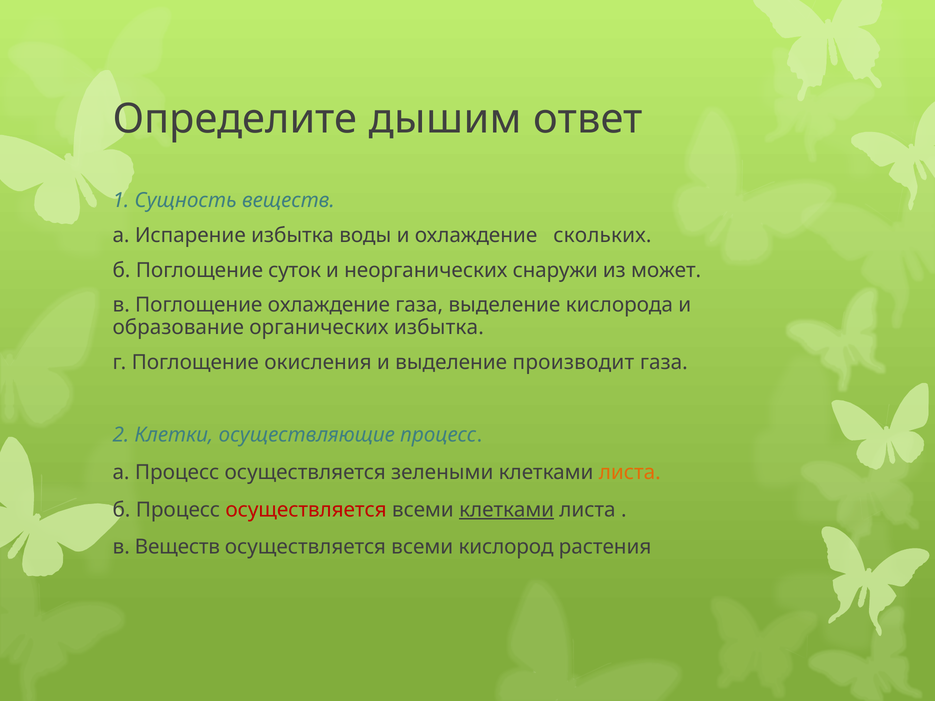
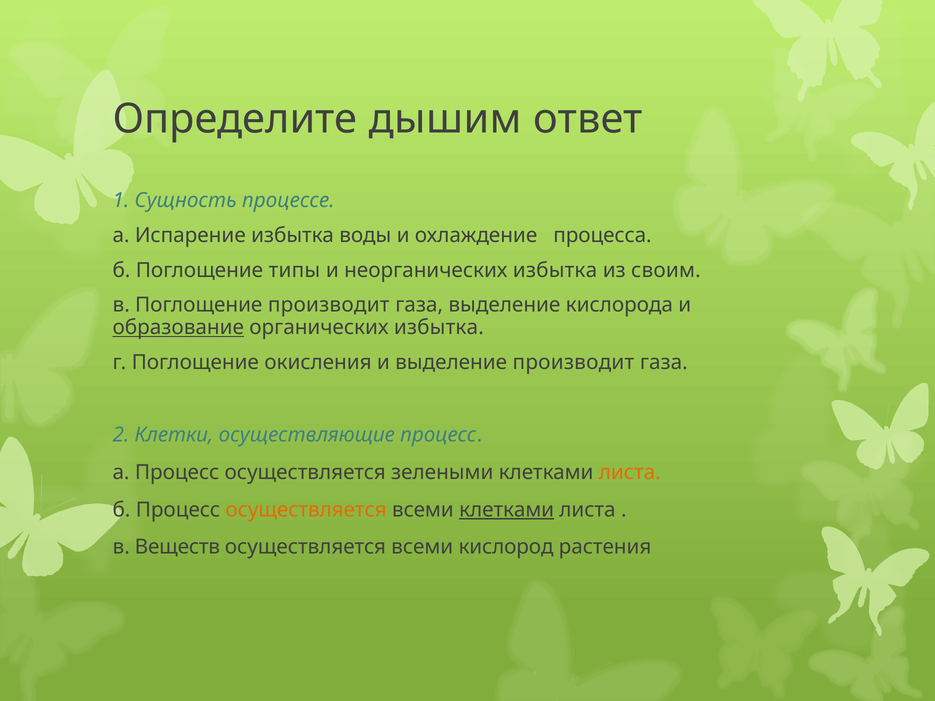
Сущность веществ: веществ -> процессе
скольких: скольких -> процесса
суток: суток -> типы
неорганических снаружи: снаружи -> избытка
может: может -> своим
Поглощение охлаждение: охлаждение -> производит
образование underline: none -> present
осуществляется at (306, 510) colour: red -> orange
